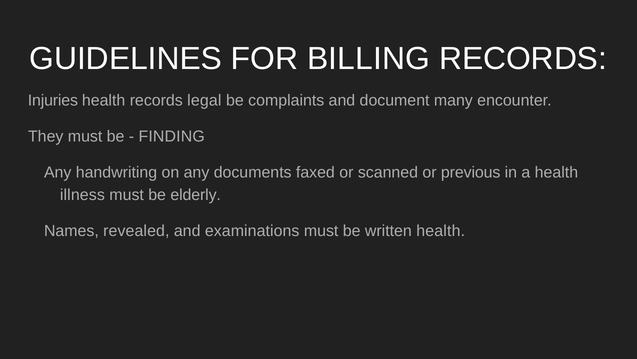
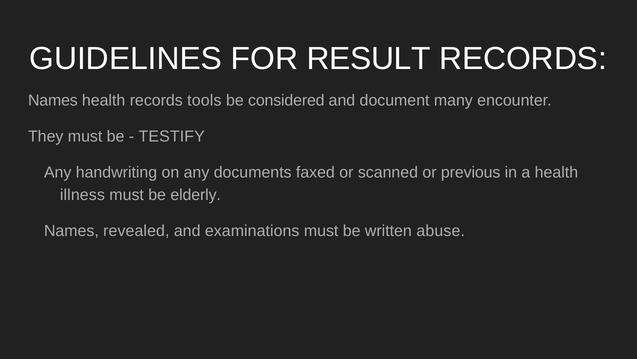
BILLING: BILLING -> RESULT
Injuries at (53, 100): Injuries -> Names
legal: legal -> tools
complaints: complaints -> considered
FINDING: FINDING -> TESTIFY
written health: health -> abuse
